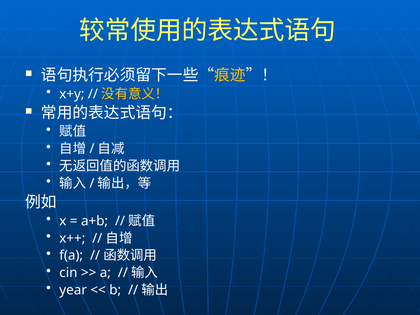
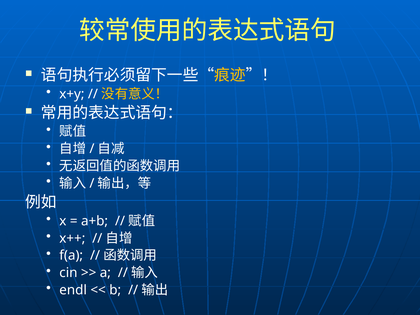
year: year -> endl
